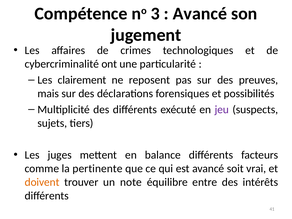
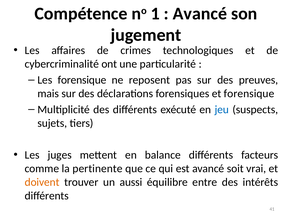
3: 3 -> 1
Les clairement: clairement -> forensique
et possibilités: possibilités -> forensique
jeu colour: purple -> blue
note: note -> aussi
